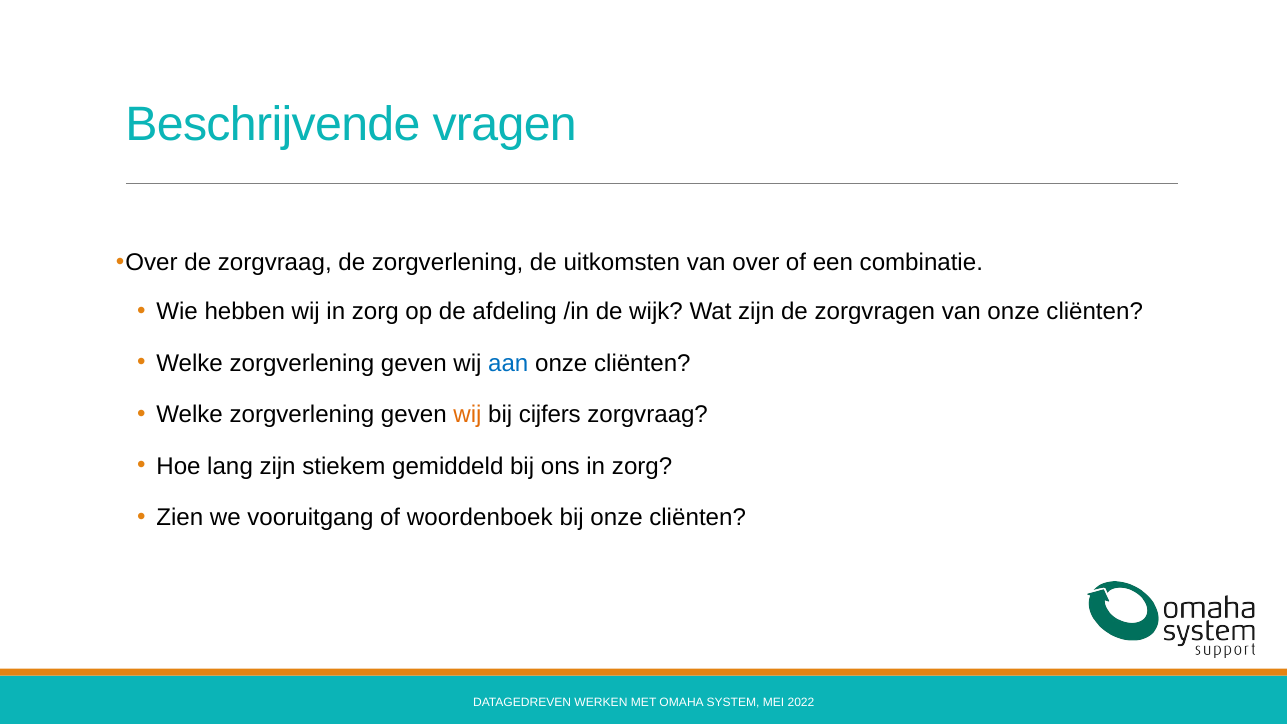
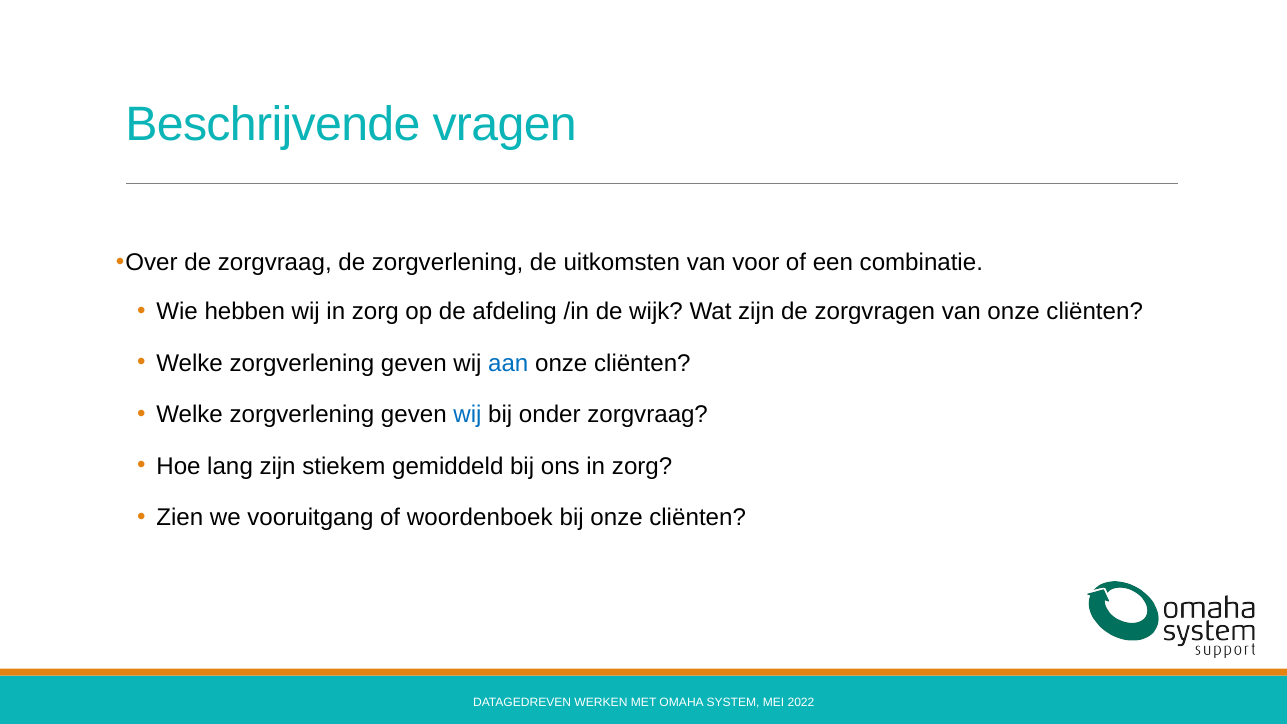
van over: over -> voor
wij at (467, 415) colour: orange -> blue
cijfers: cijfers -> onder
